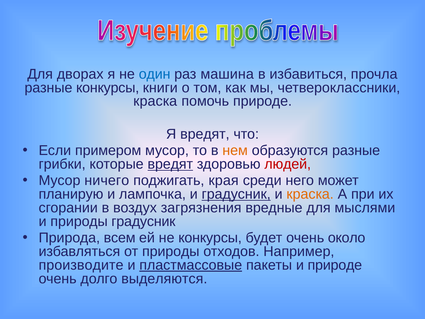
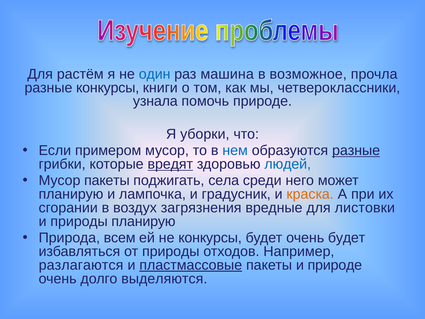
дворах: дворах -> растём
избавиться: избавиться -> возможное
краска at (155, 101): краска -> узнала
Я вредят: вредят -> уборки
нем colour: orange -> blue
разные at (356, 150) underline: none -> present
людей colour: red -> blue
Мусор ничего: ничего -> пакеты
края: края -> села
градусник at (236, 194) underline: present -> none
мыслями: мыслями -> листовки
природы градусник: градусник -> планирую
очень около: около -> будет
производите: производите -> разлагаются
